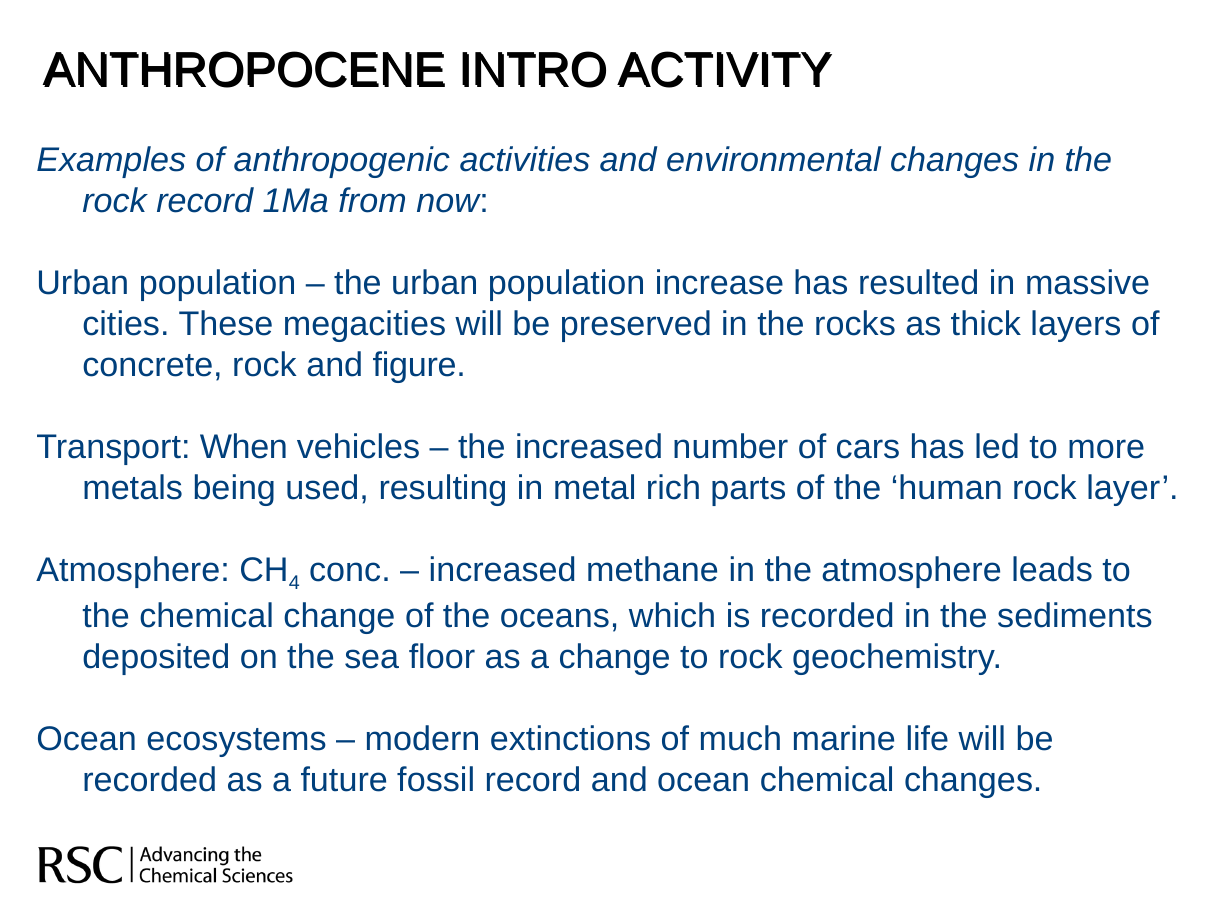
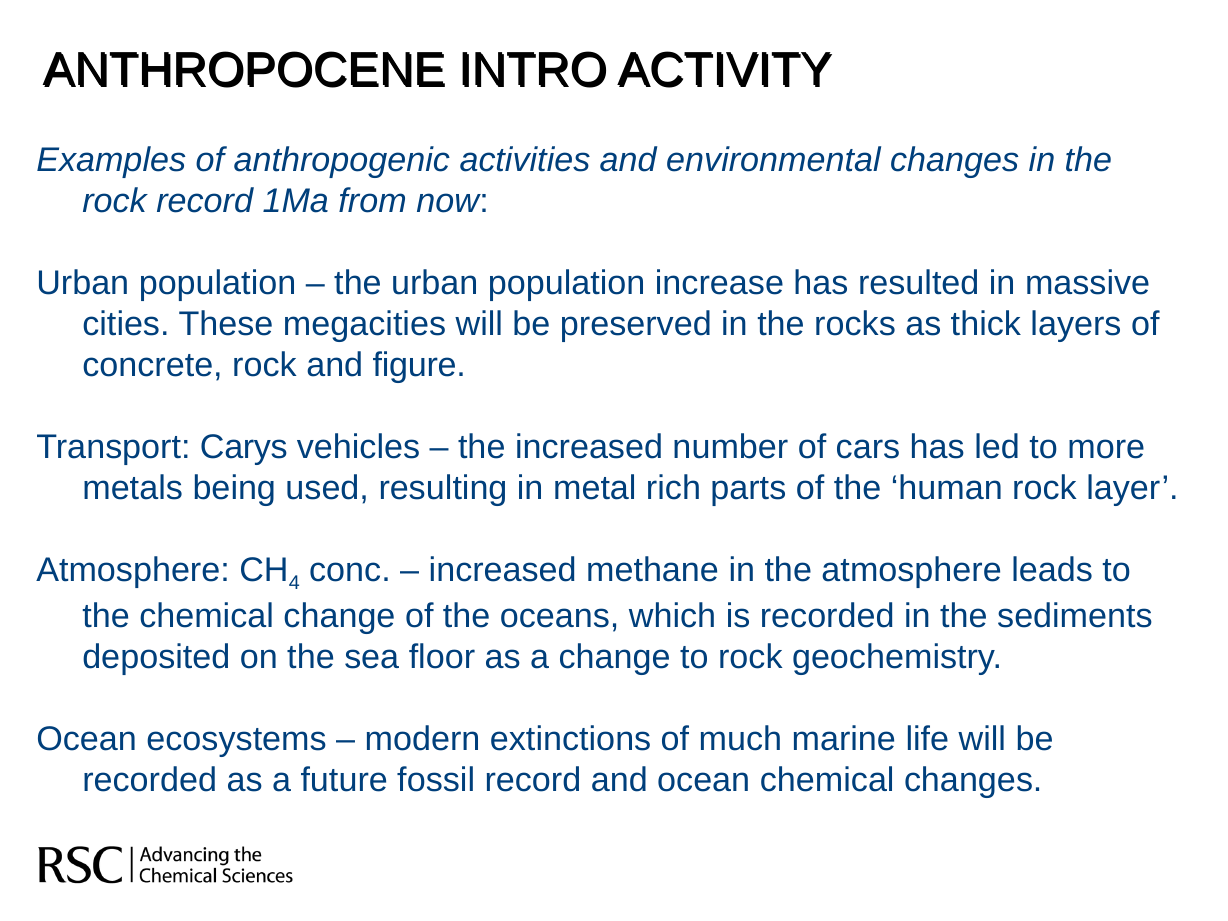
When: When -> Carys
